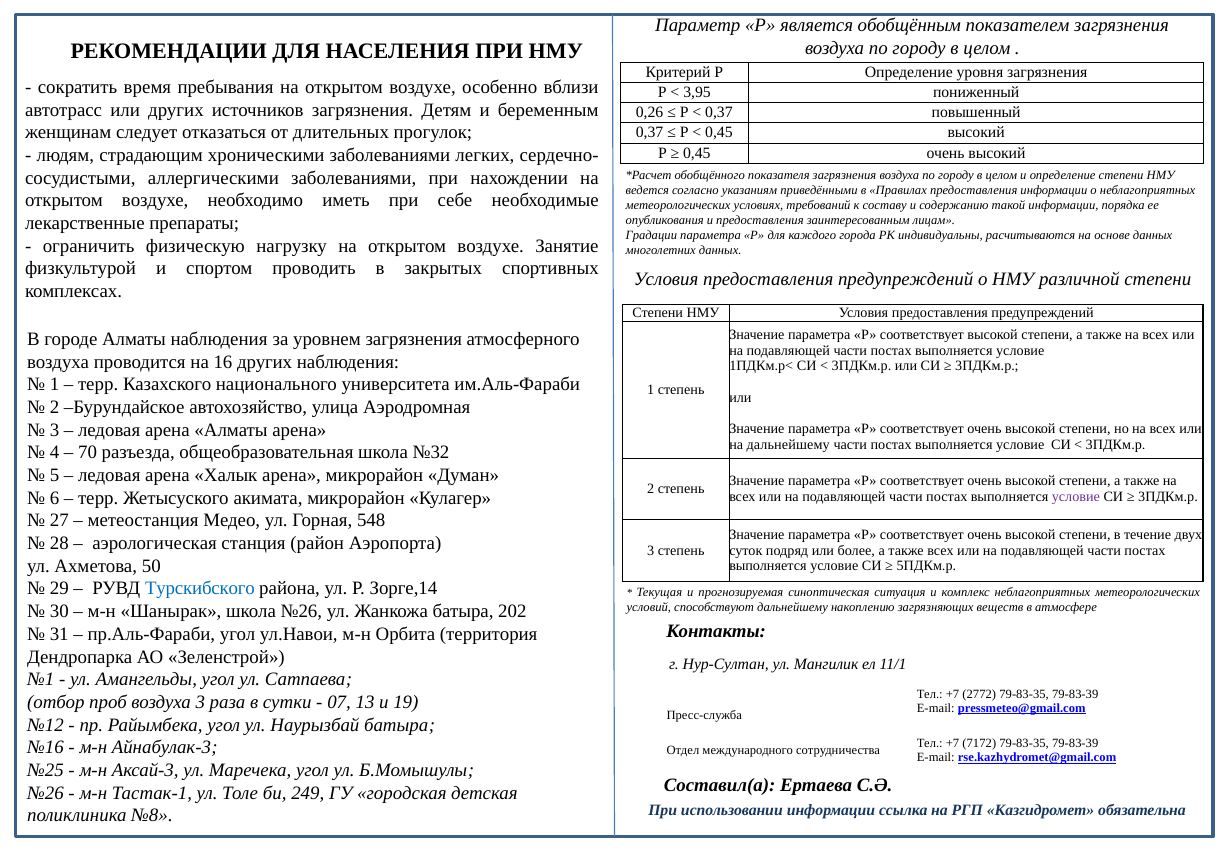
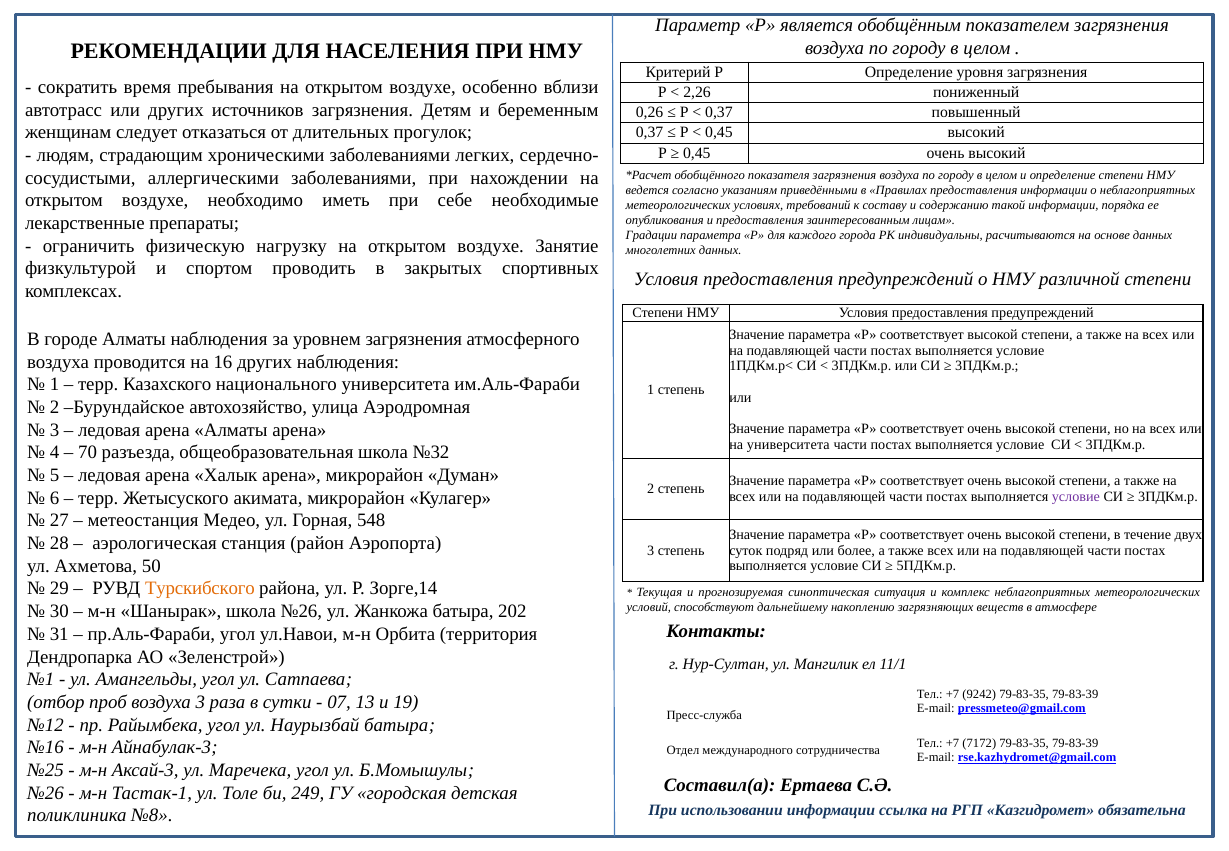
3,95: 3,95 -> 2,26
на дальнейшему: дальнейшему -> университета
Турскибского colour: blue -> orange
2772: 2772 -> 9242
